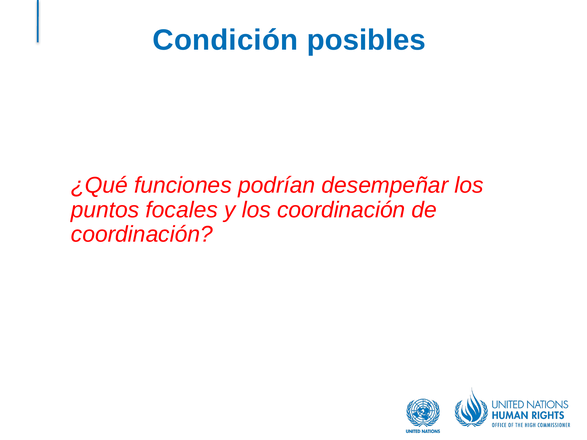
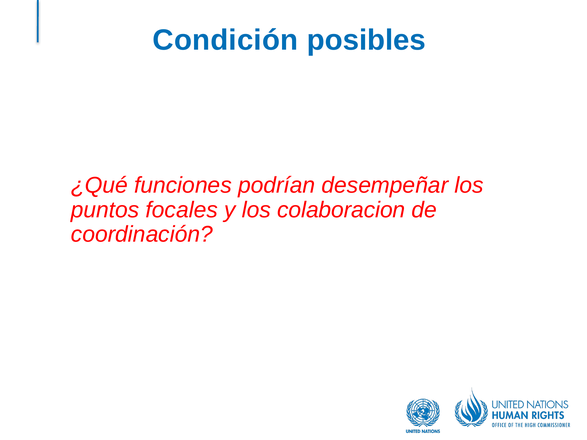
los coordinación: coordinación -> colaboracion
